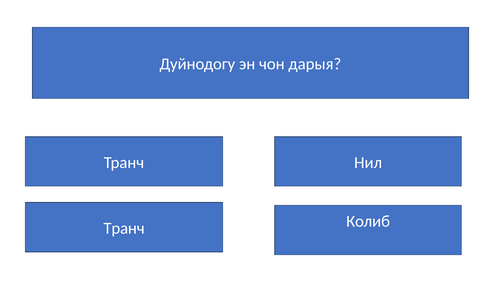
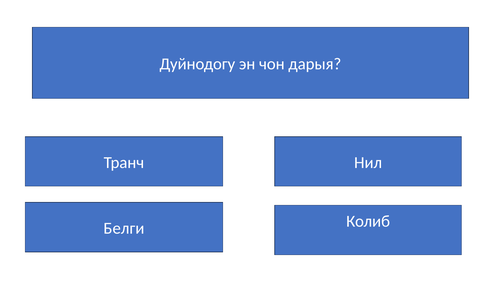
Транч at (124, 228): Транч -> Белги
